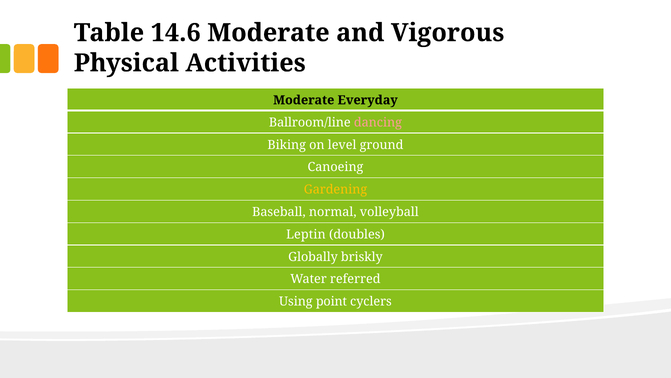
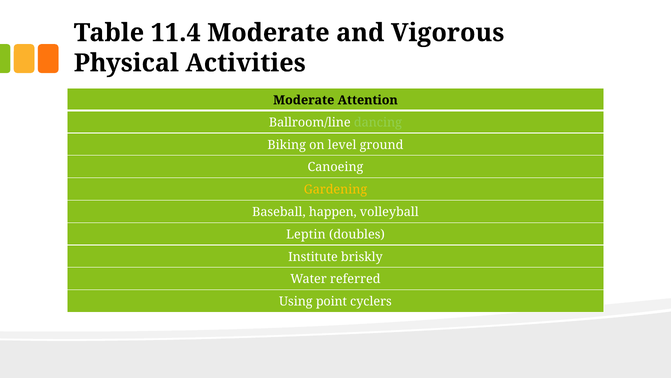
14.6: 14.6 -> 11.4
Everyday: Everyday -> Attention
dancing colour: pink -> light green
normal: normal -> happen
Globally: Globally -> Institute
